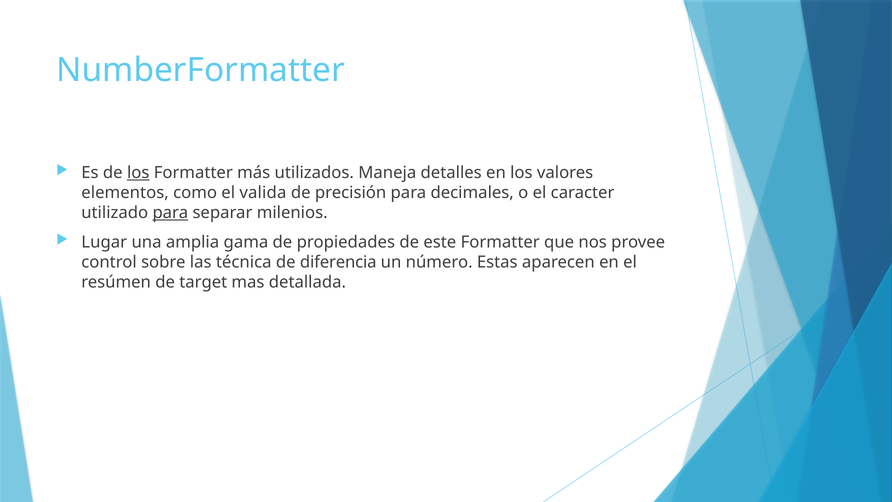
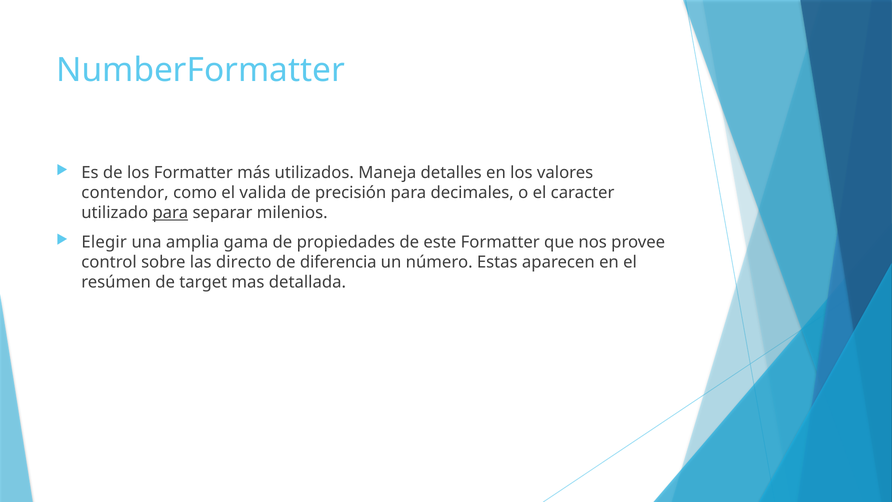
los at (138, 173) underline: present -> none
elementos: elementos -> contendor
Lugar: Lugar -> Elegir
técnica: técnica -> directo
